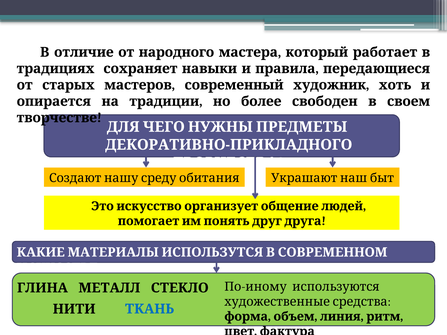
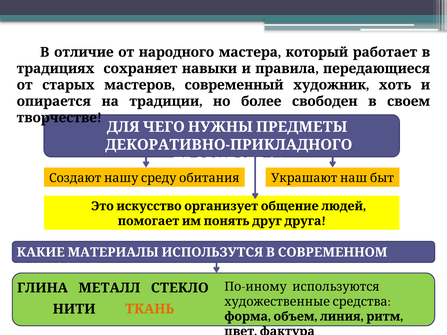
ТКАНЬ colour: blue -> orange
